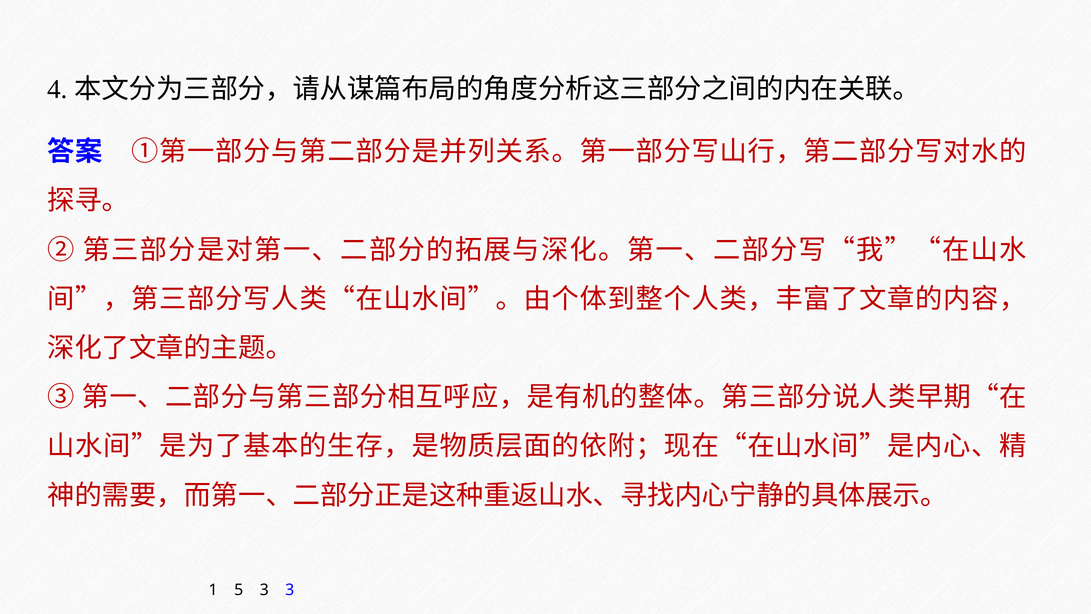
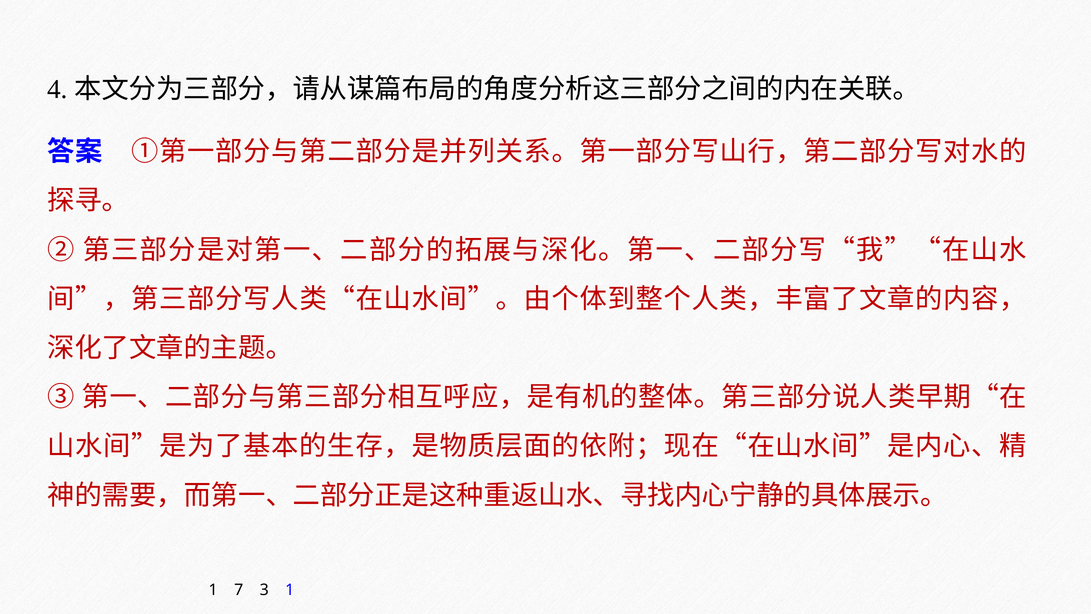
5: 5 -> 7
3 3: 3 -> 1
